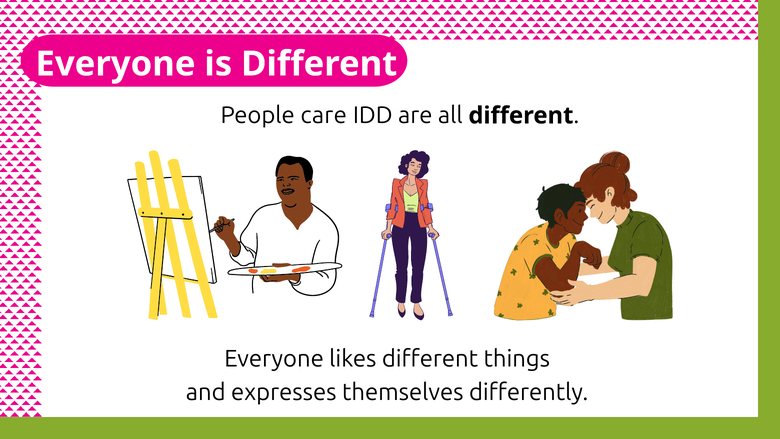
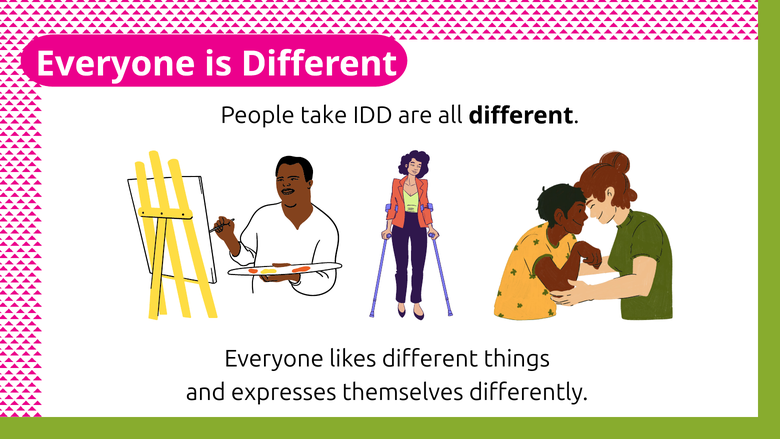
care: care -> take
